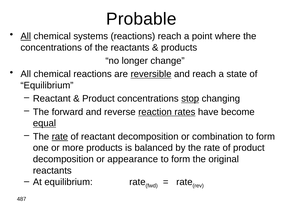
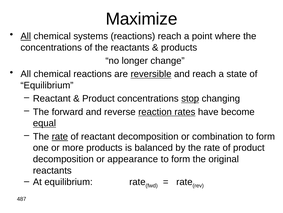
Probable: Probable -> Maximize
